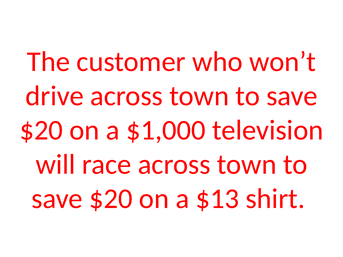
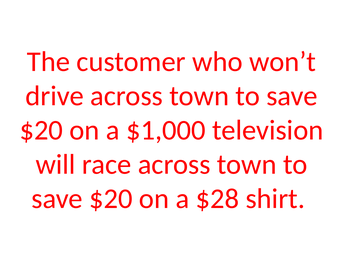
$13: $13 -> $28
